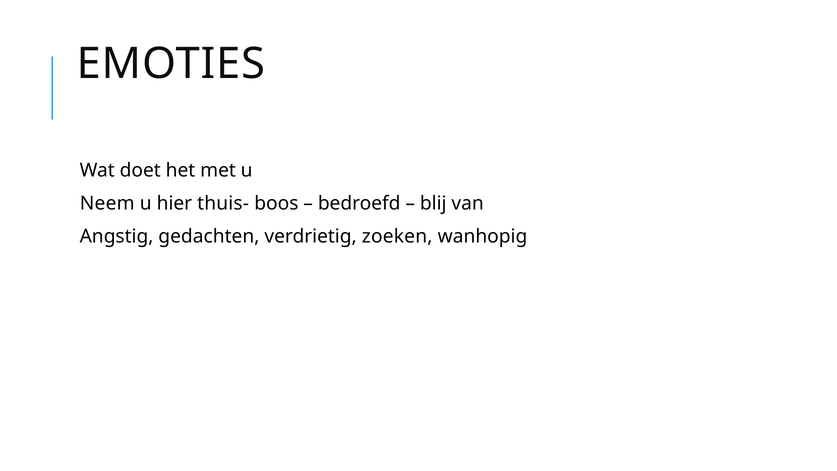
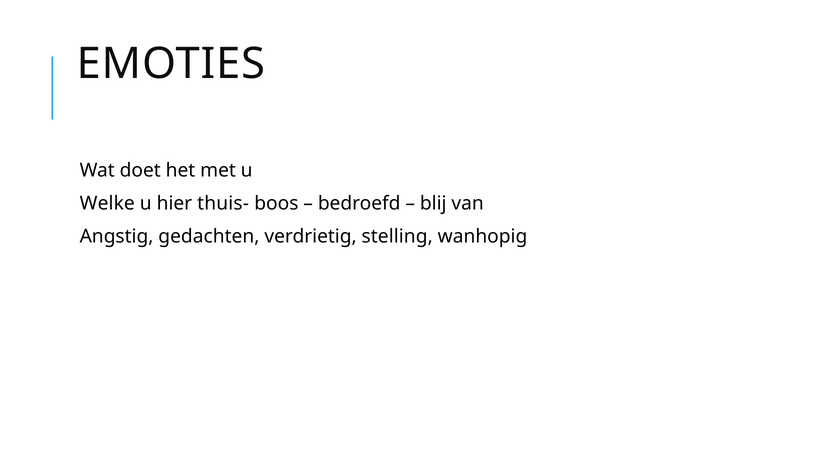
Neem: Neem -> Welke
zoeken: zoeken -> stelling
